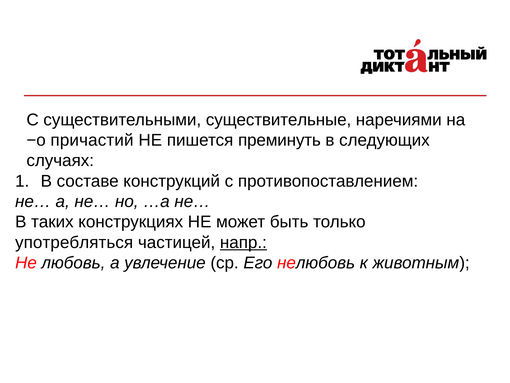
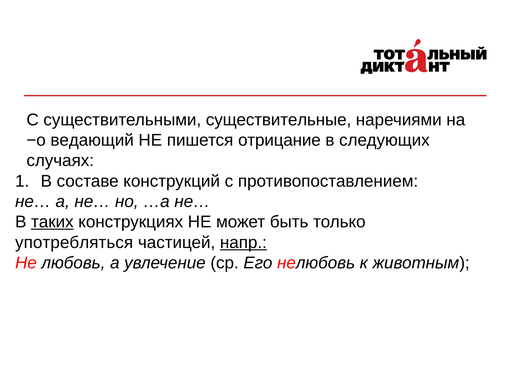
причастий: причастий -> ведающий
преминуть: преминуть -> отрицание
таких underline: none -> present
